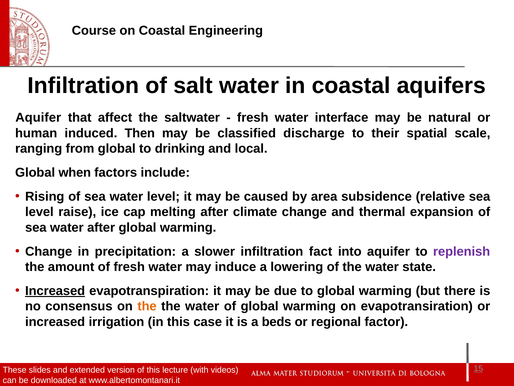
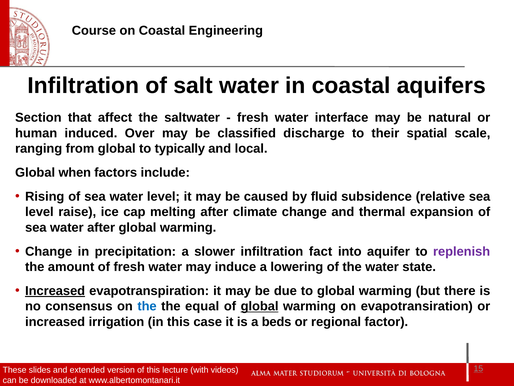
Aquifer at (38, 118): Aquifer -> Section
Then: Then -> Over
drinking: drinking -> typically
area: area -> fluid
the at (147, 306) colour: orange -> blue
water at (202, 306): water -> equal
global at (260, 306) underline: none -> present
